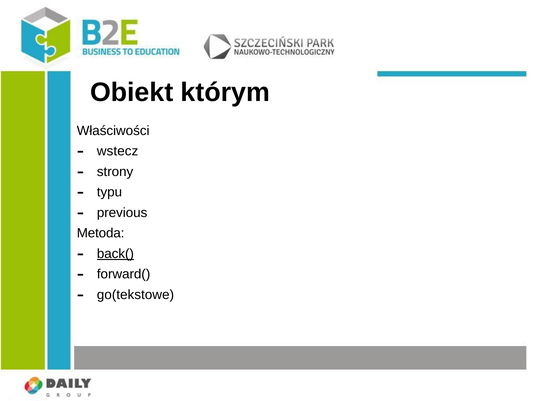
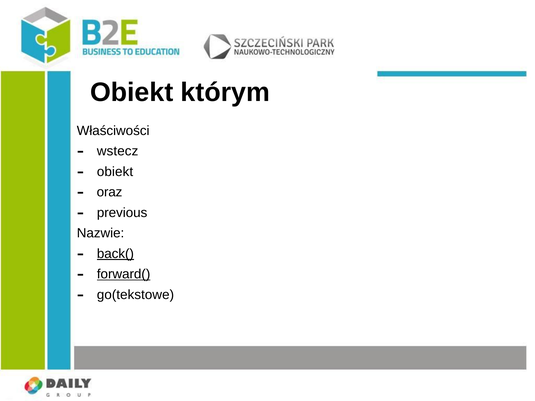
strony at (115, 172): strony -> obiekt
typu: typu -> oraz
Metoda: Metoda -> Nazwie
forward( underline: none -> present
